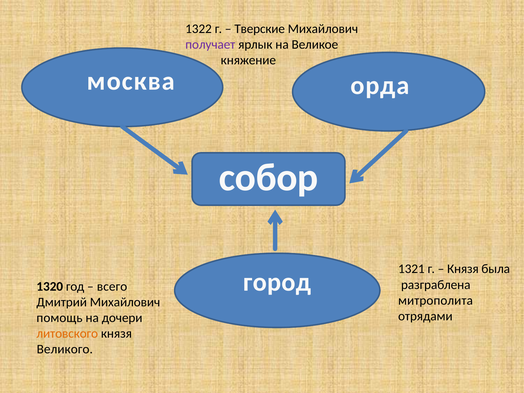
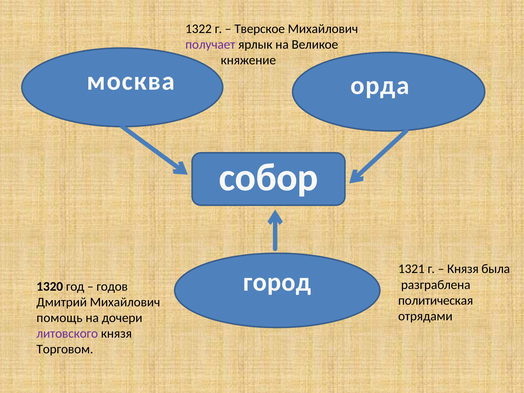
Тверские: Тверские -> Тверское
всего: всего -> годов
митрополита: митрополита -> политическая
литовского colour: orange -> purple
Великого: Великого -> Торговом
